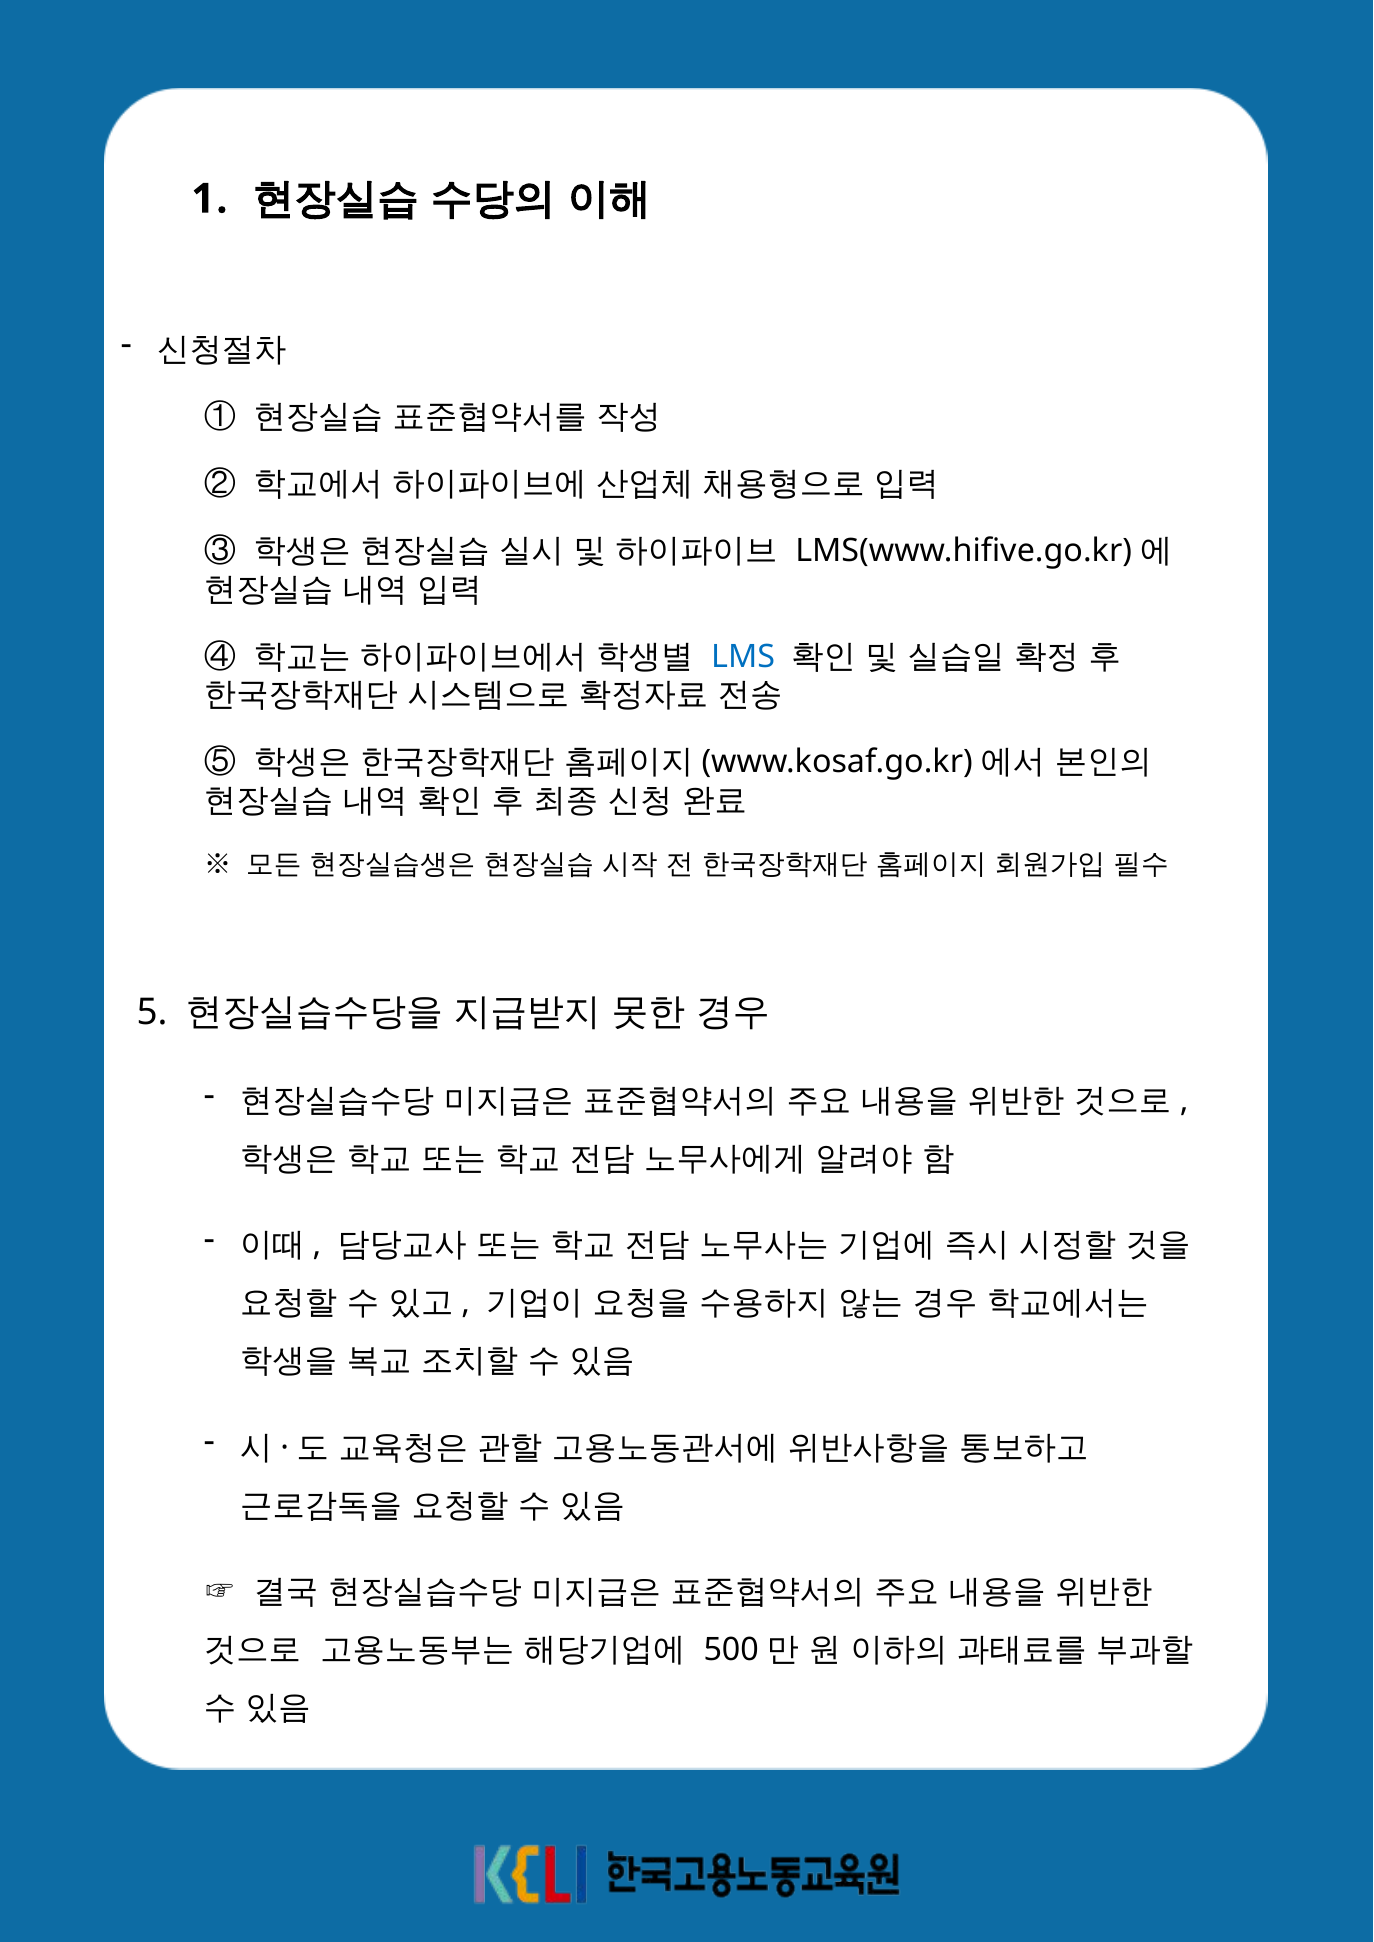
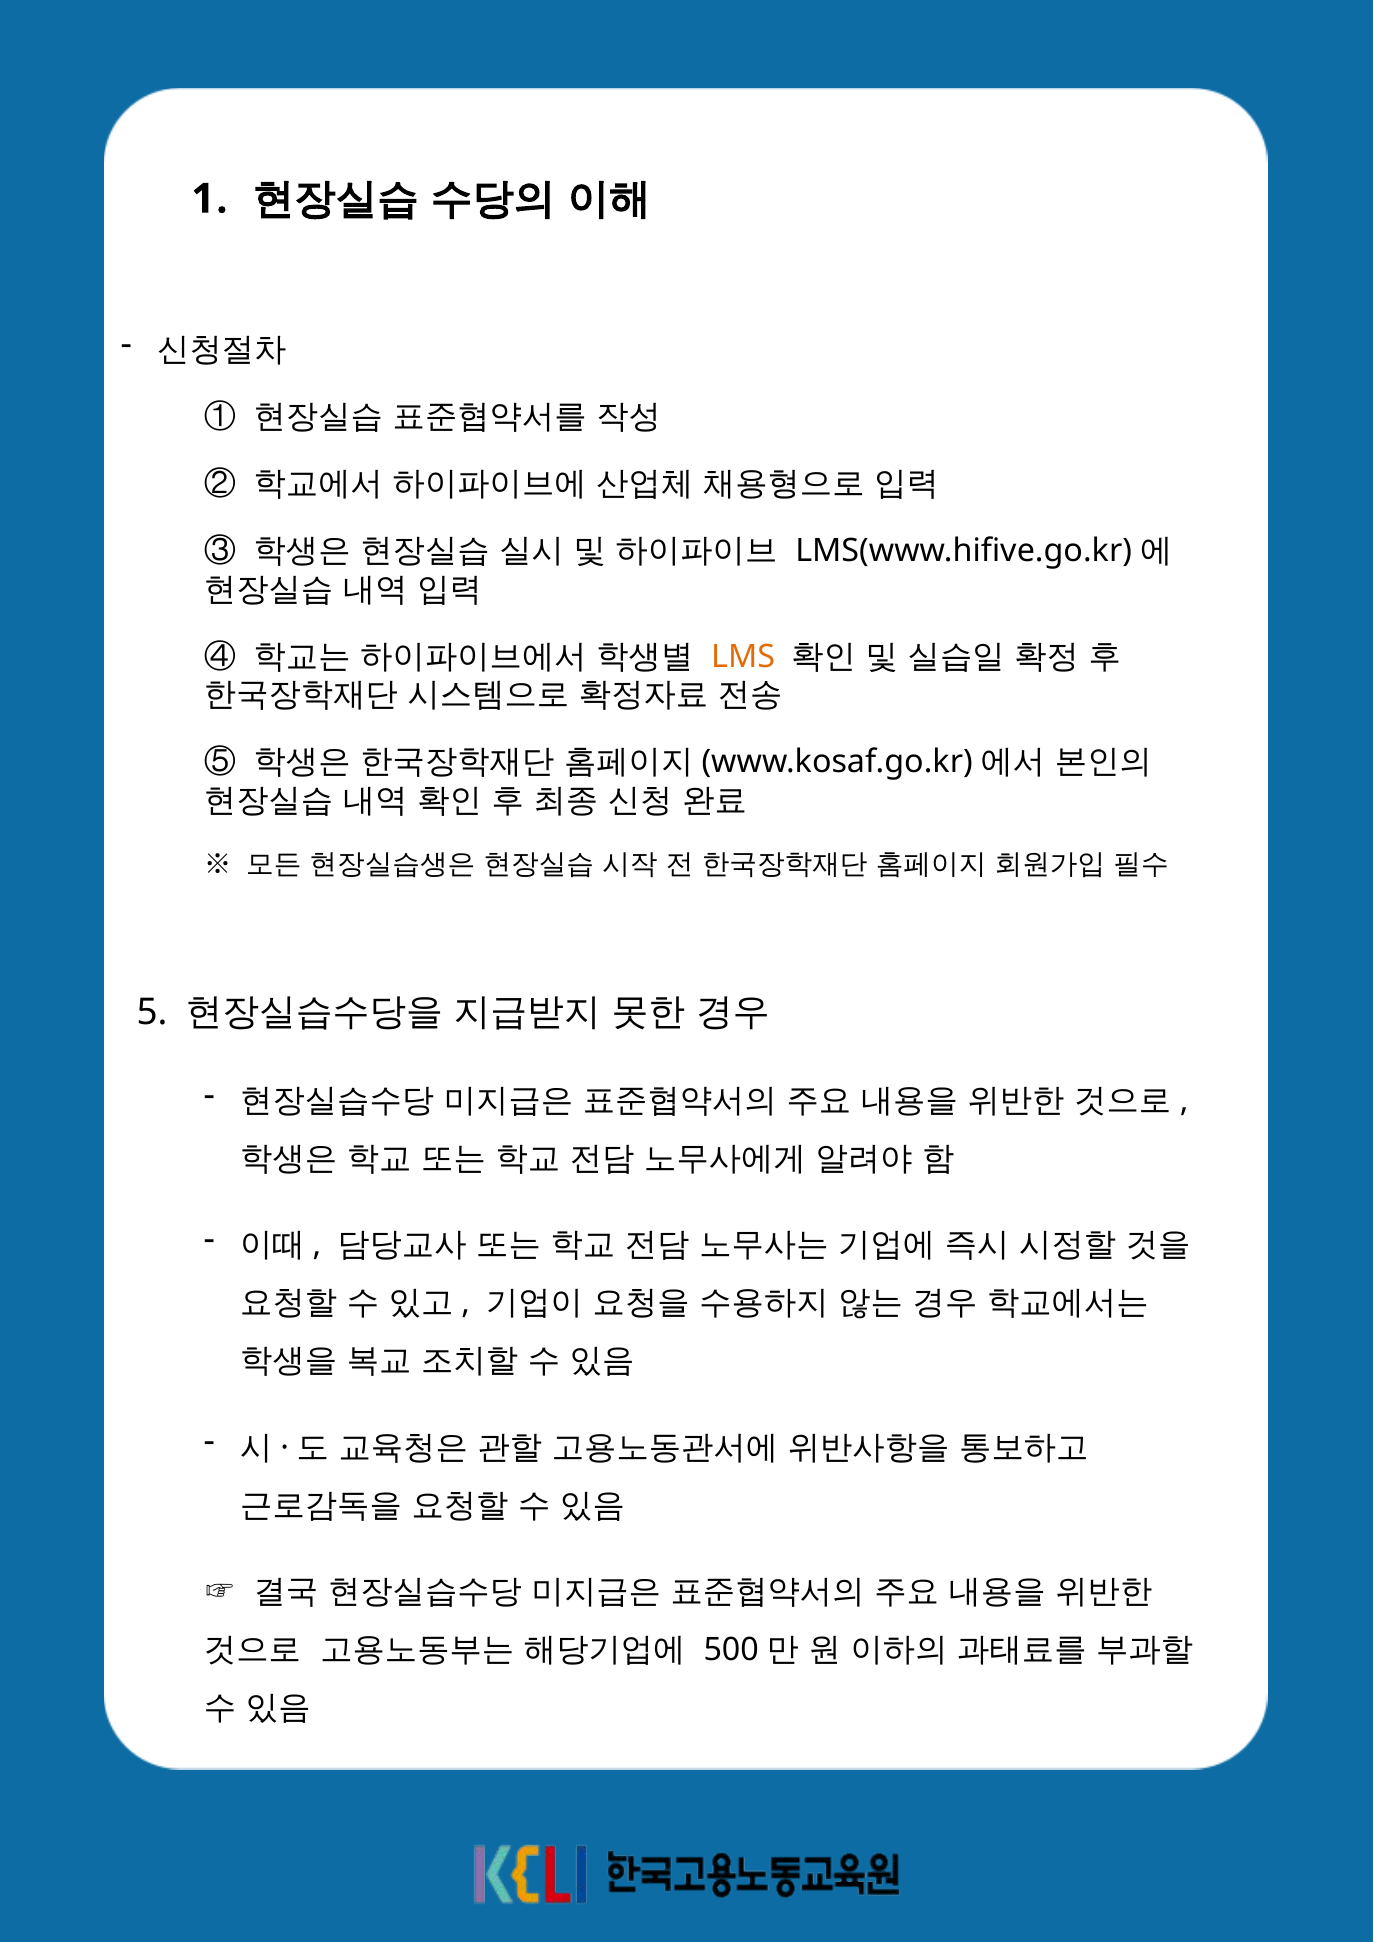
LMS colour: blue -> orange
